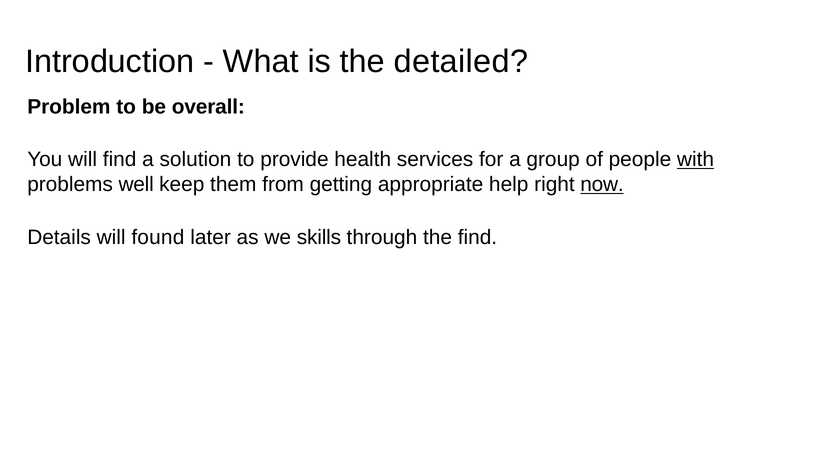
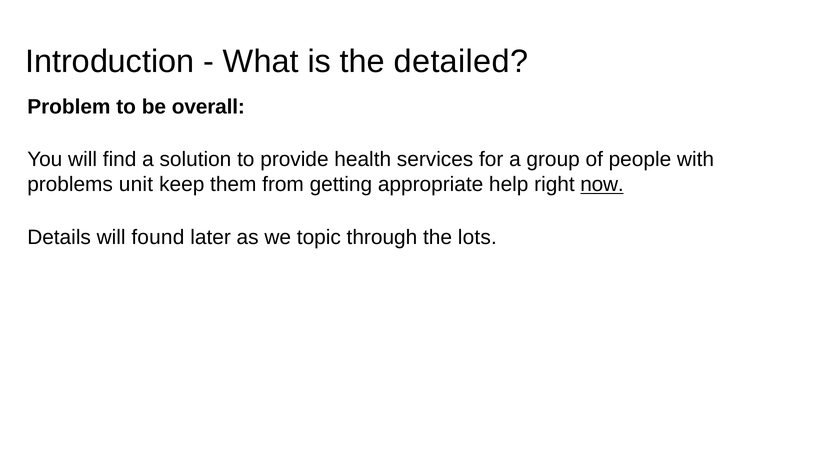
with underline: present -> none
well: well -> unit
skills: skills -> topic
the find: find -> lots
